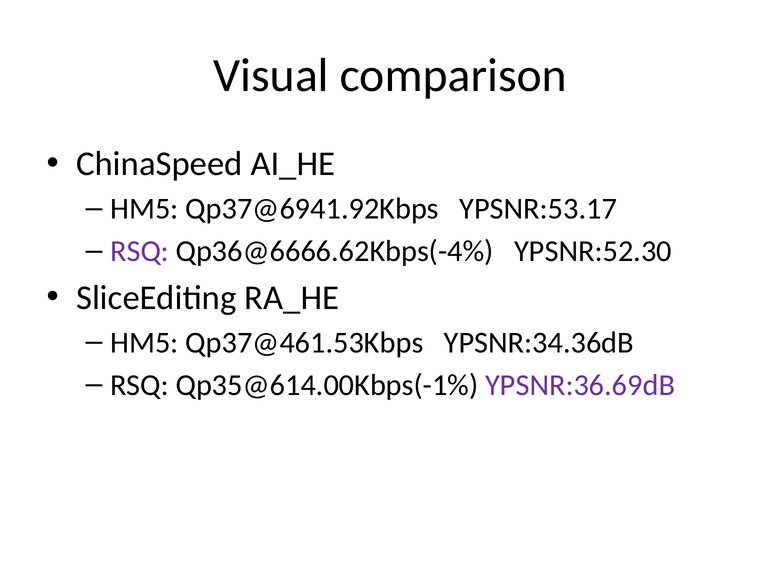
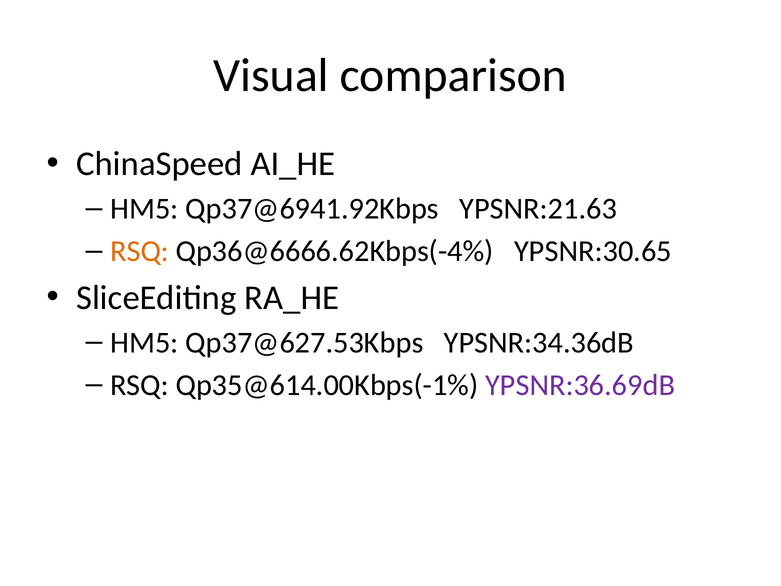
YPSNR:53.17: YPSNR:53.17 -> YPSNR:21.63
RSQ at (140, 251) colour: purple -> orange
YPSNR:52.30: YPSNR:52.30 -> YPSNR:30.65
Qp37@461.53Kbps: Qp37@461.53Kbps -> Qp37@627.53Kbps
